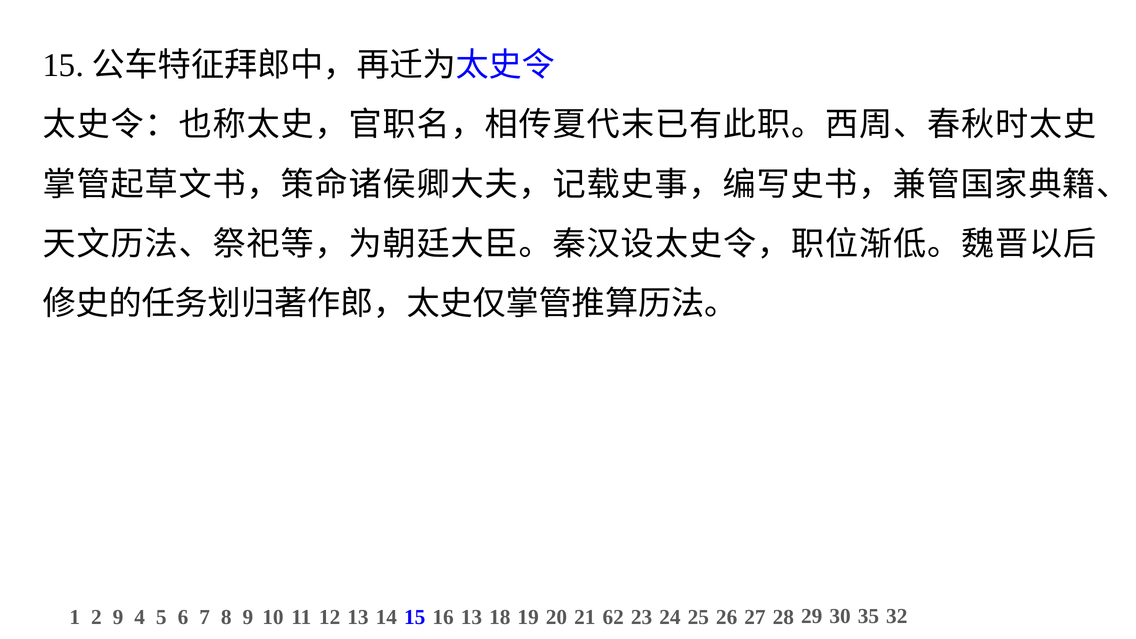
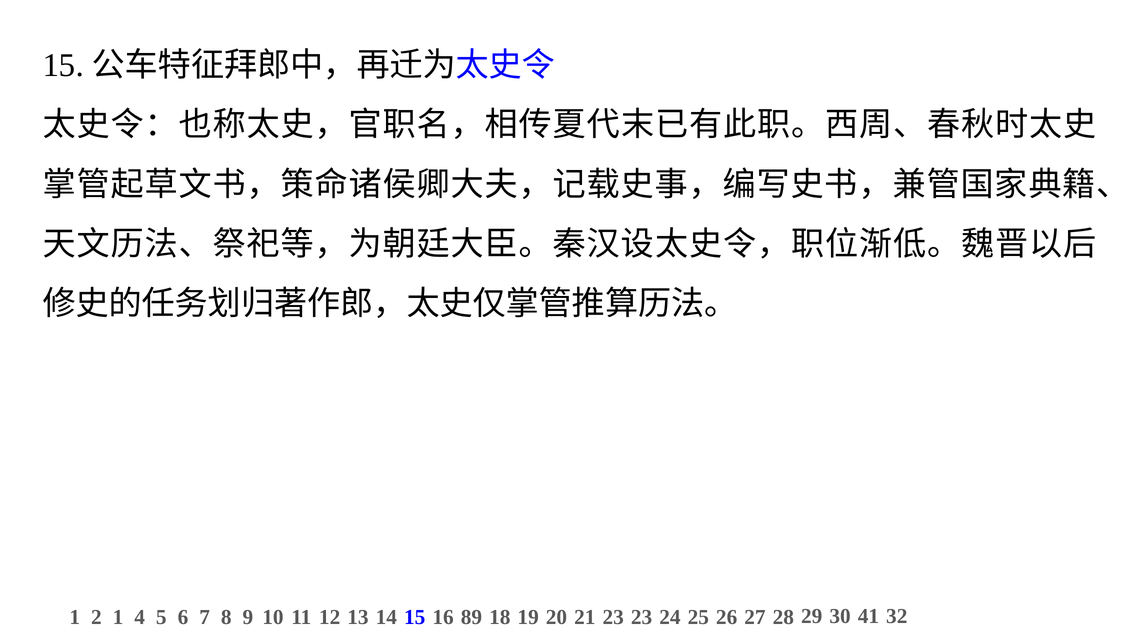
2 9: 9 -> 1
16 13: 13 -> 89
21 62: 62 -> 23
35: 35 -> 41
